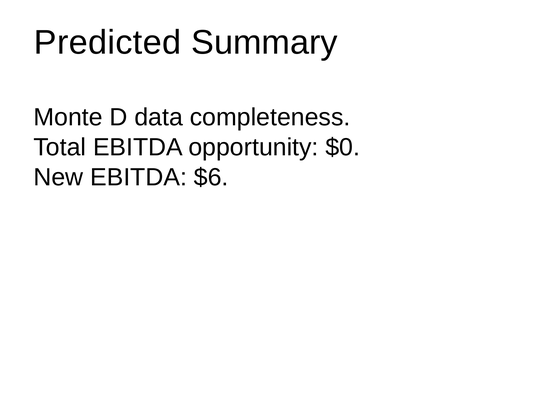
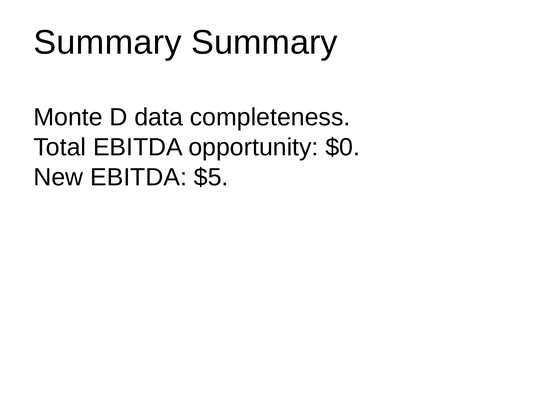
Predicted at (108, 43): Predicted -> Summary
$6: $6 -> $5
